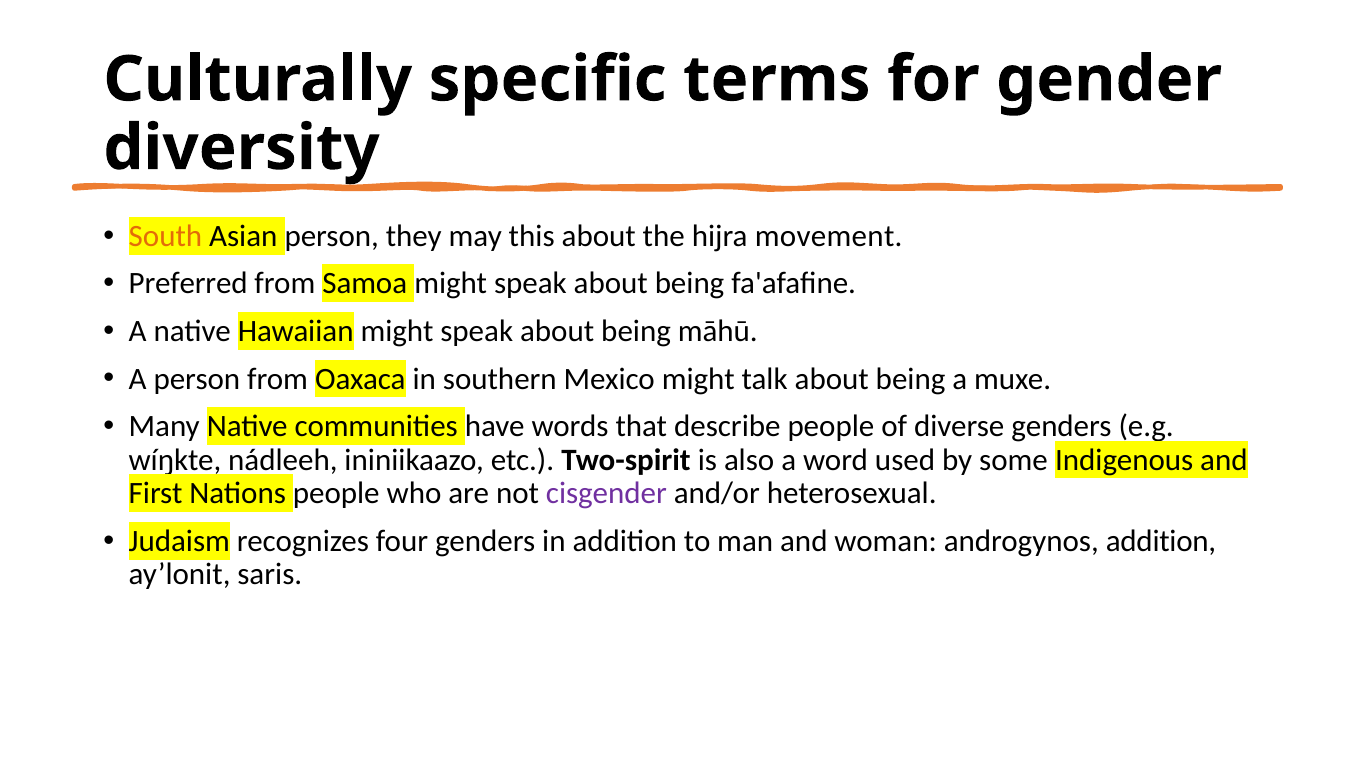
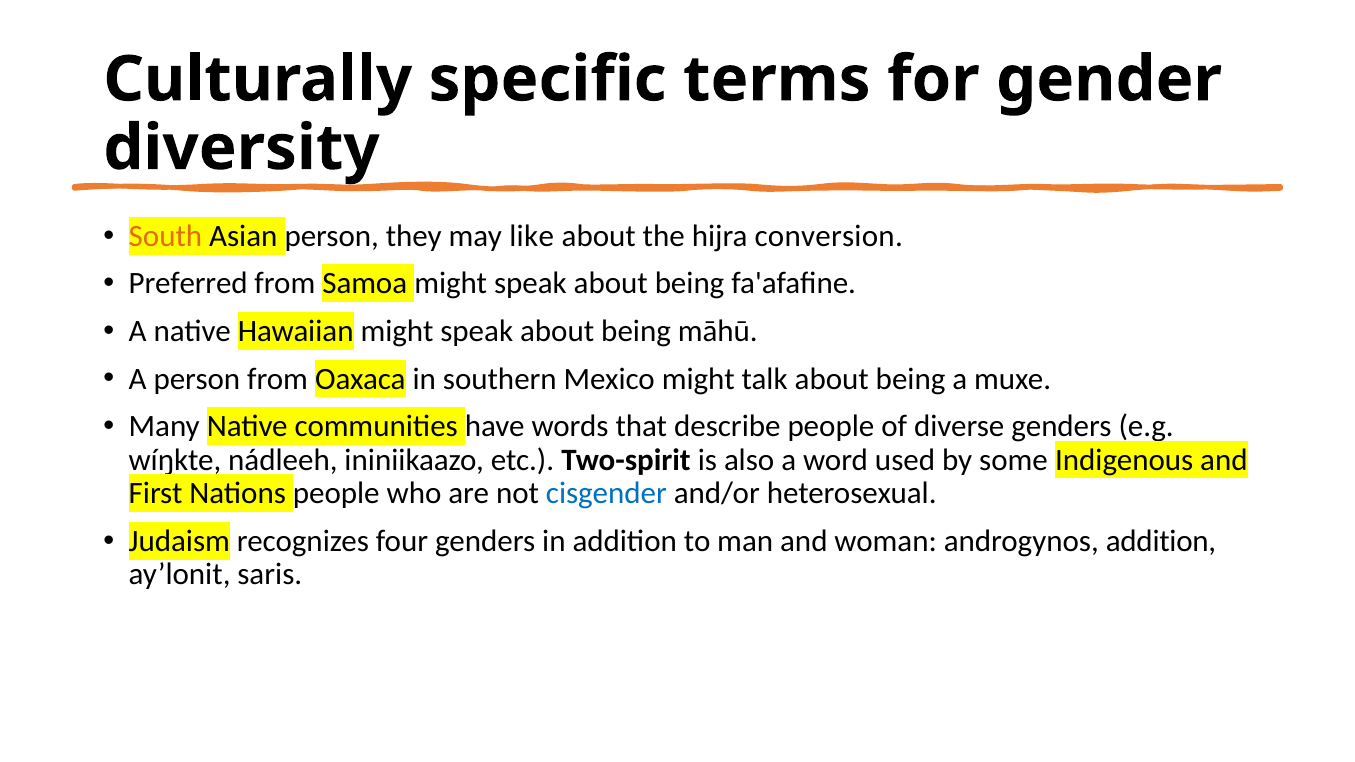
this: this -> like
movement: movement -> conversion
cisgender colour: purple -> blue
